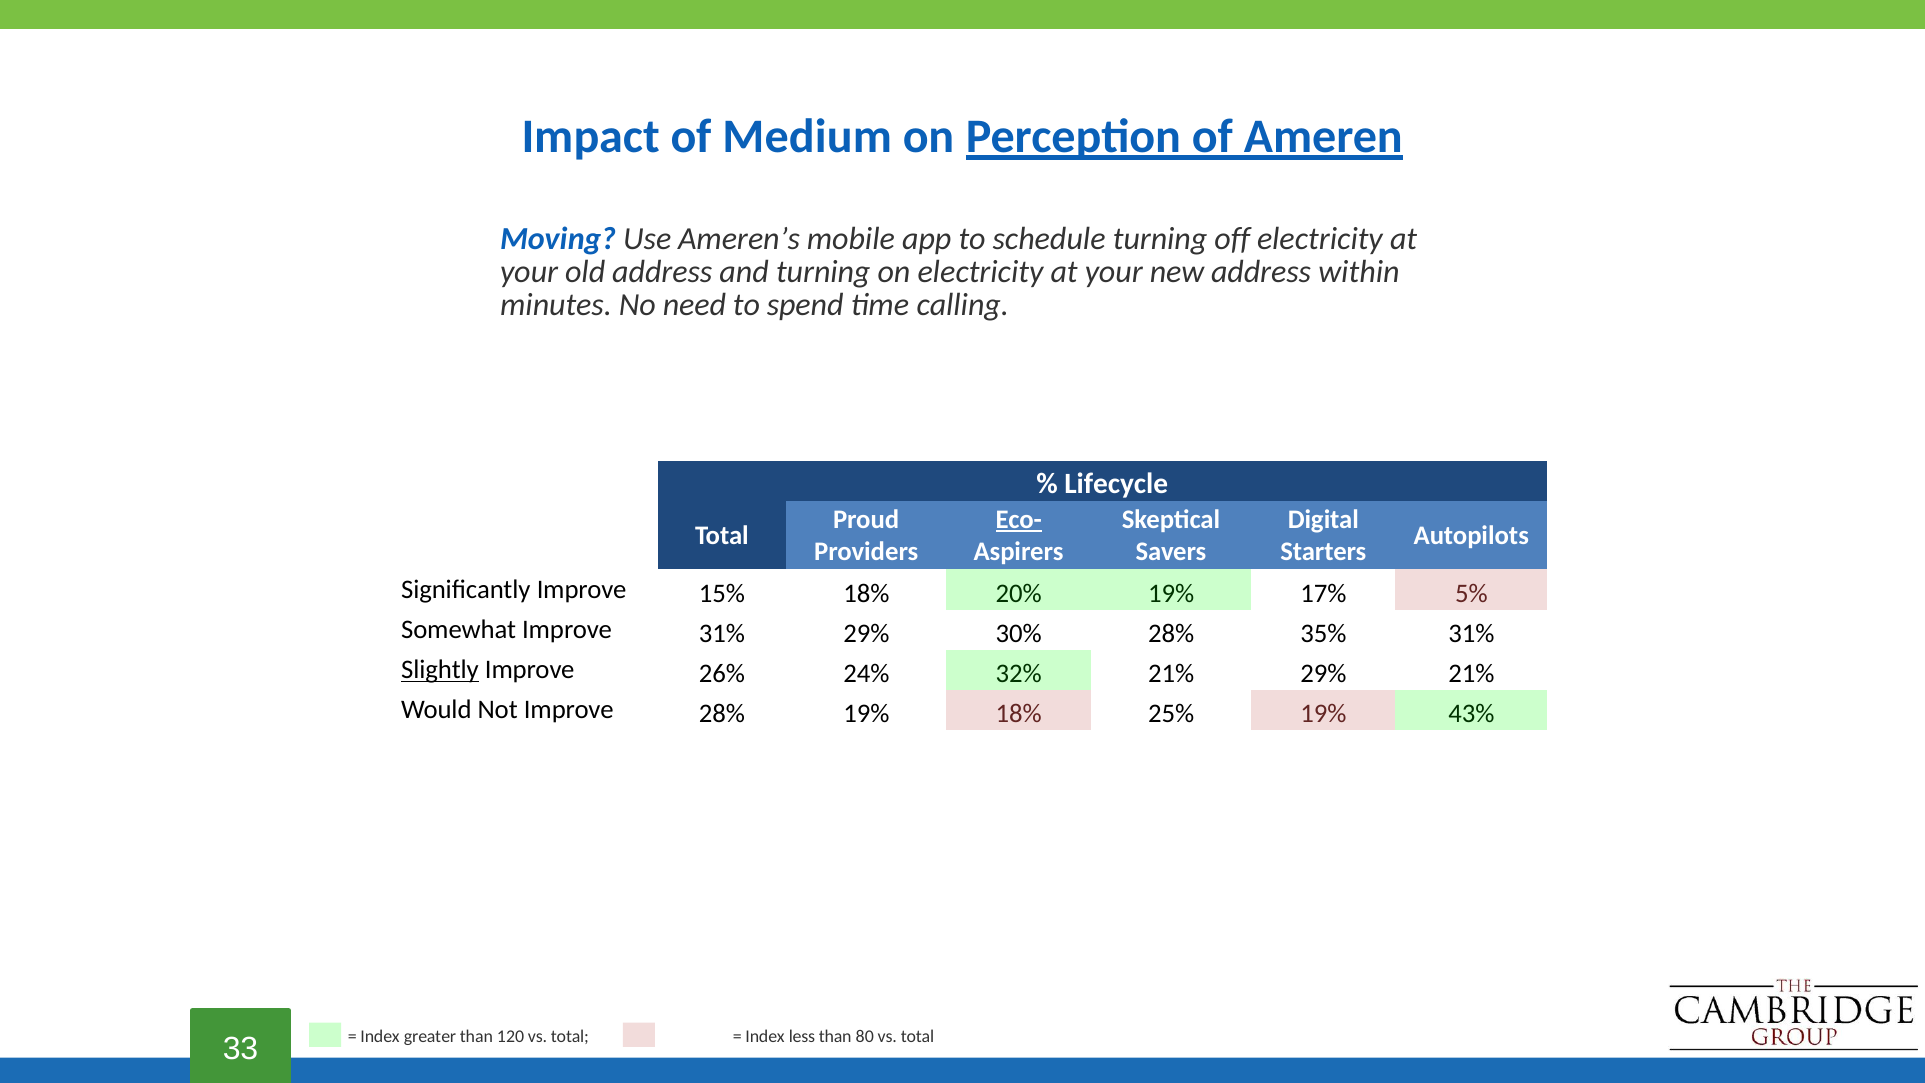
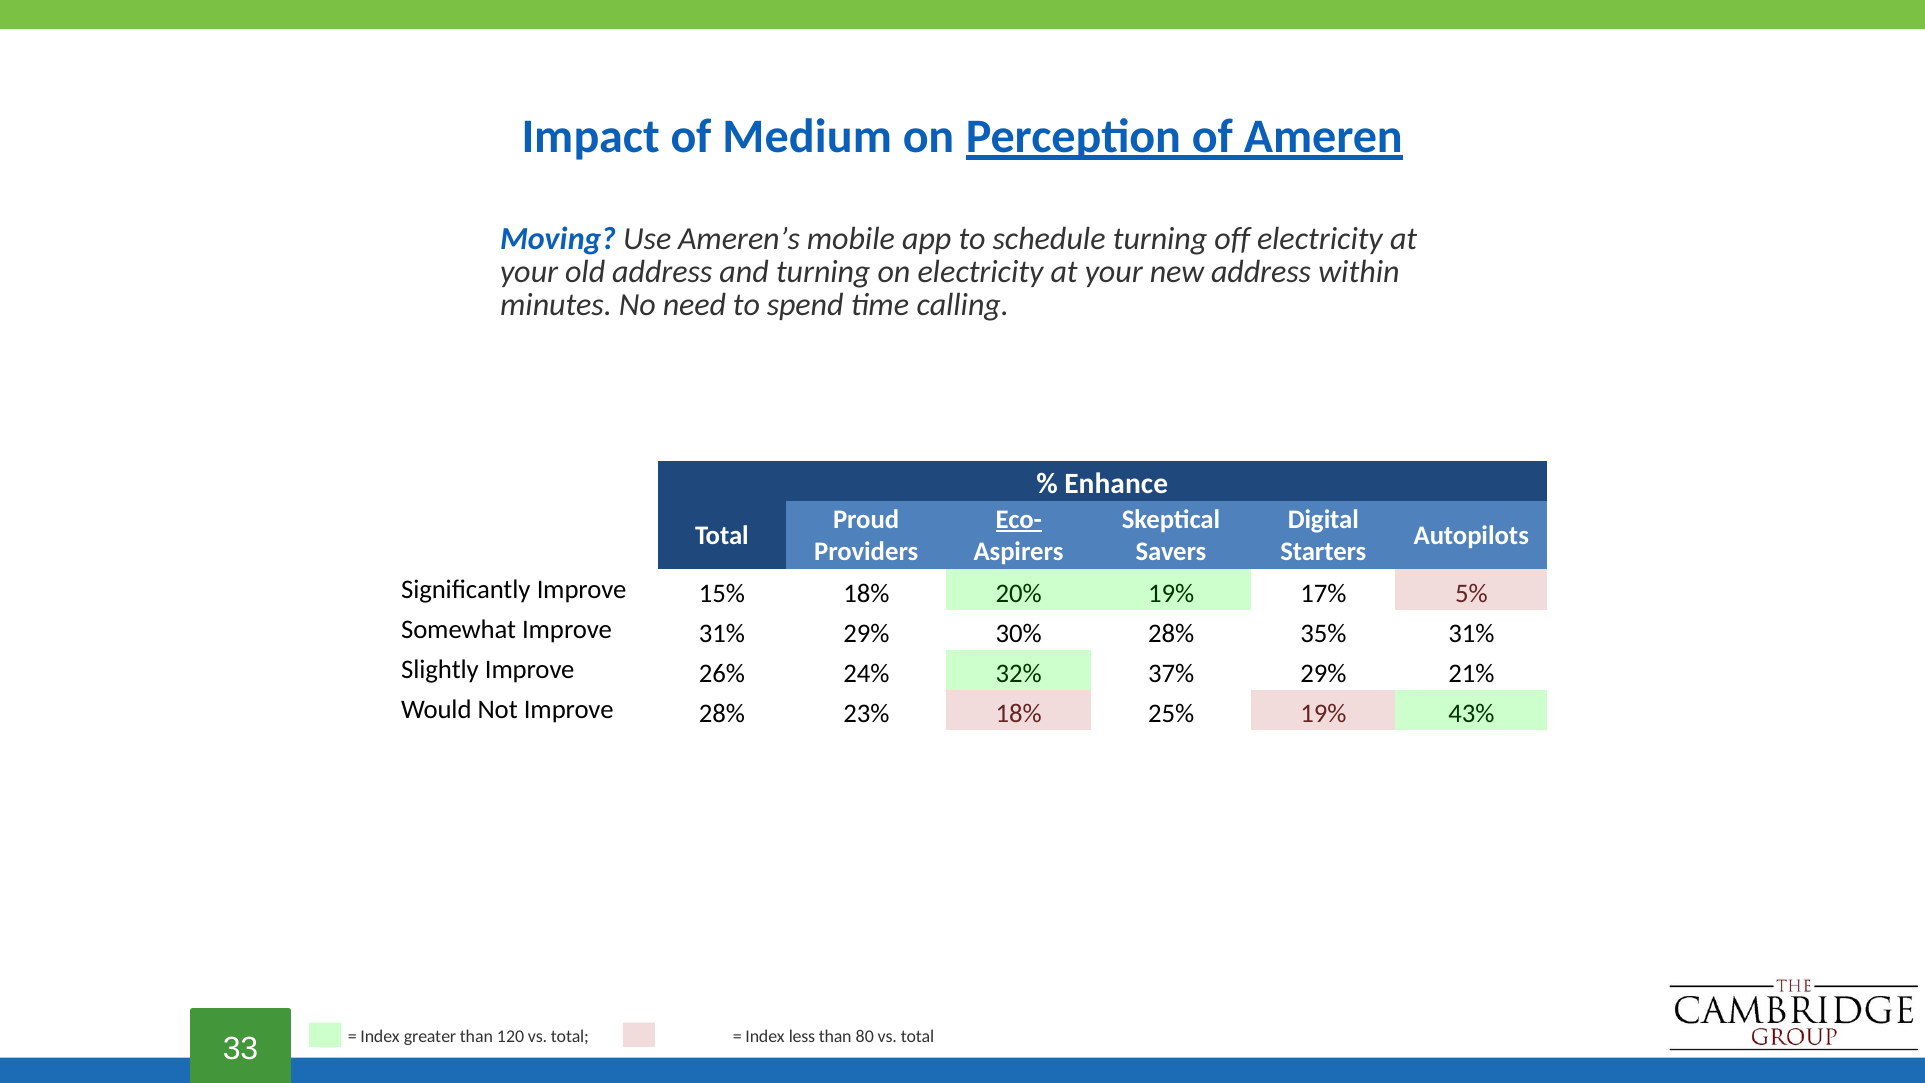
Lifecycle: Lifecycle -> Enhance
Slightly underline: present -> none
32% 21%: 21% -> 37%
28% 19%: 19% -> 23%
